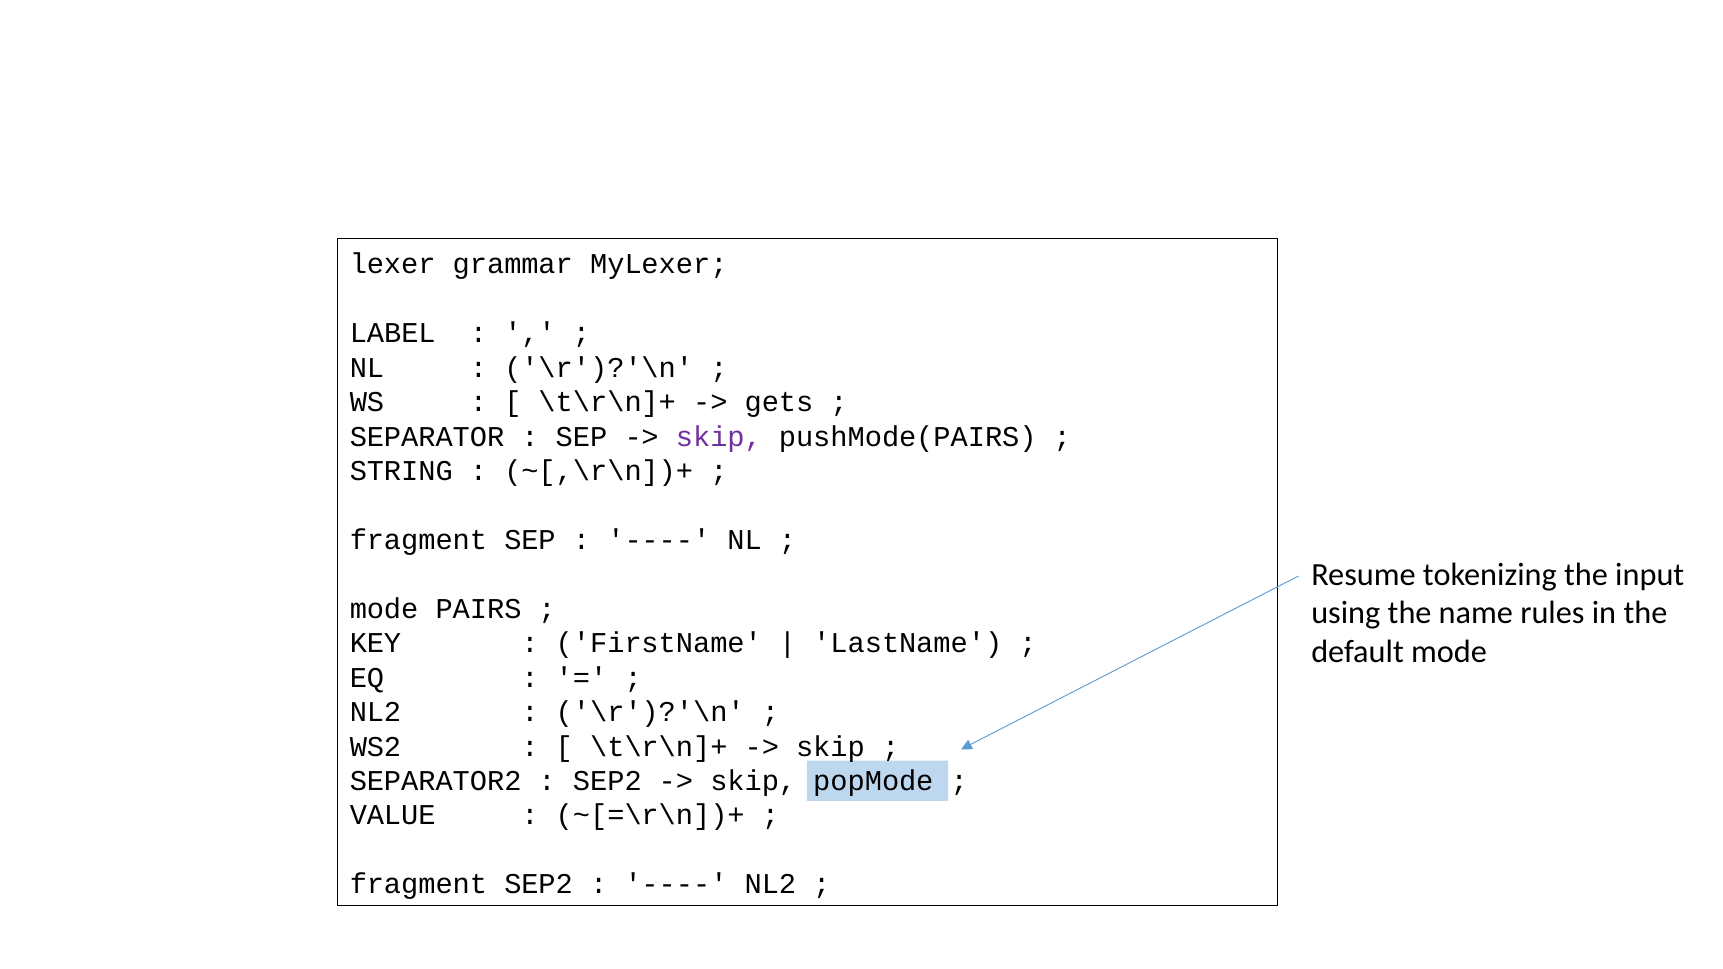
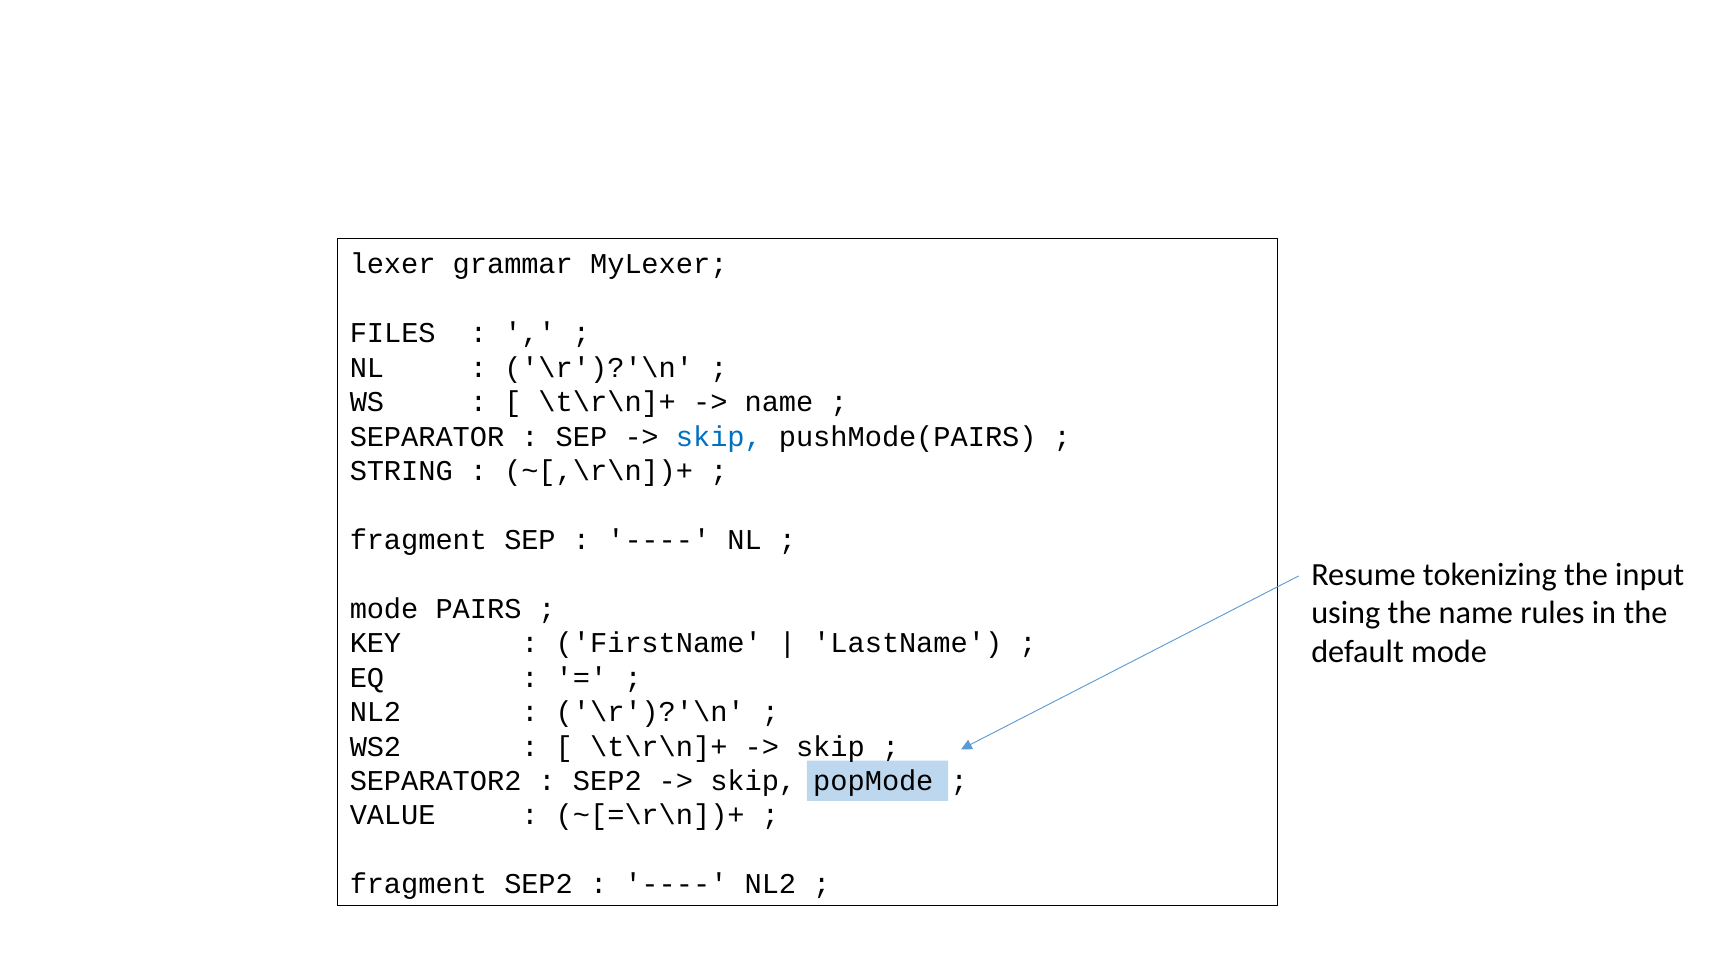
LABEL: LABEL -> FILES
gets at (779, 402): gets -> name
skip at (719, 437) colour: purple -> blue
